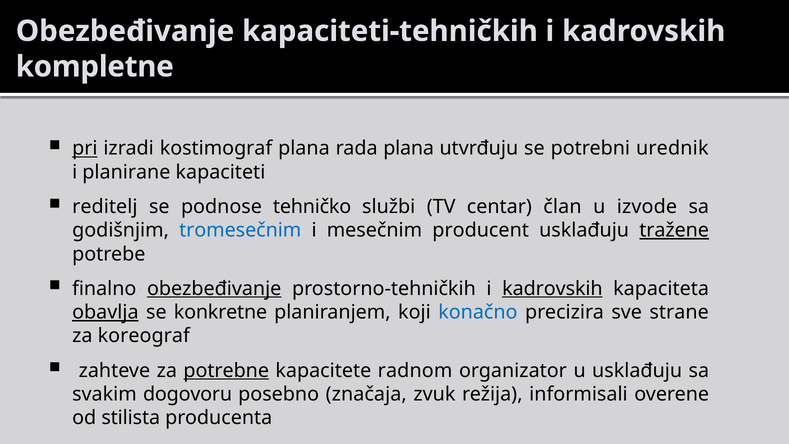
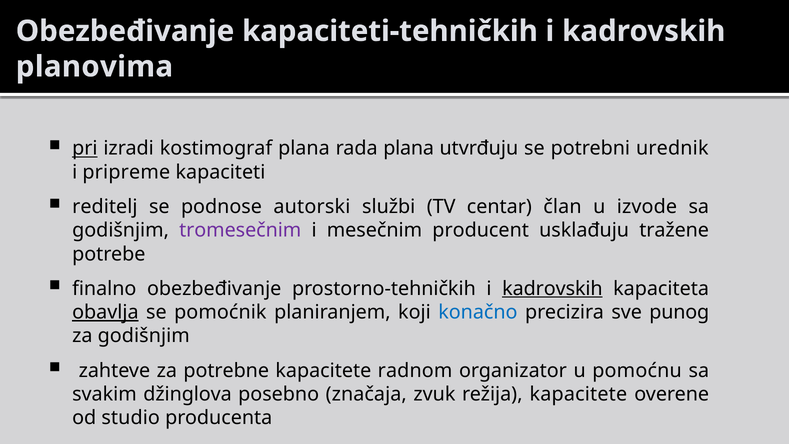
kompletne: kompletne -> planovima
planirane: planirane -> pripreme
tehničko: tehničko -> autorski
tromesečnim colour: blue -> purple
tražene underline: present -> none
obezbeđivanje at (214, 288) underline: present -> none
konkretne: konkretne -> pomoćnik
strane: strane -> punog
za koreograf: koreograf -> godišnjim
potrebne underline: present -> none
u usklađuju: usklađuju -> pomoćnu
dogovoru: dogovoru -> džinglova
režija informisali: informisali -> kapacitete
stilista: stilista -> studio
